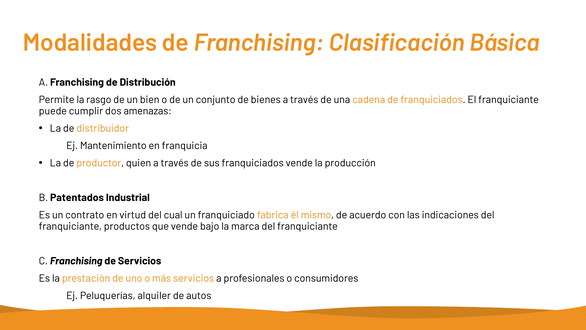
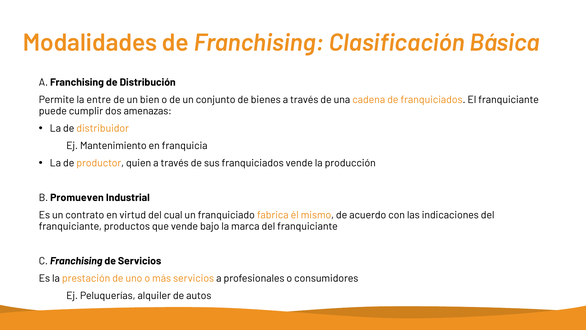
rasgo: rasgo -> entre
Patentados: Patentados -> Promueven
